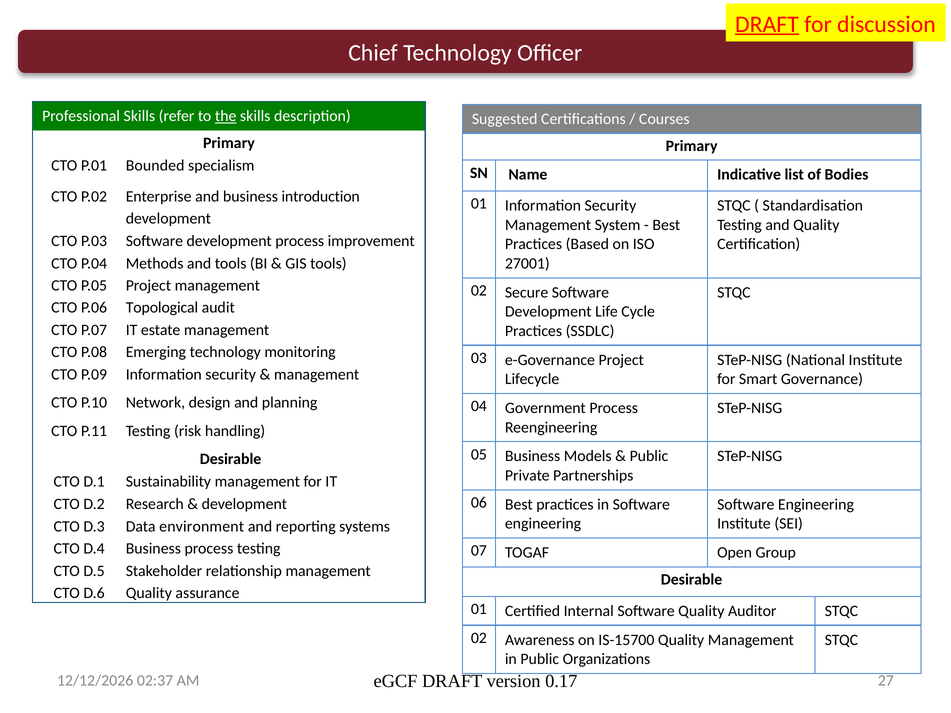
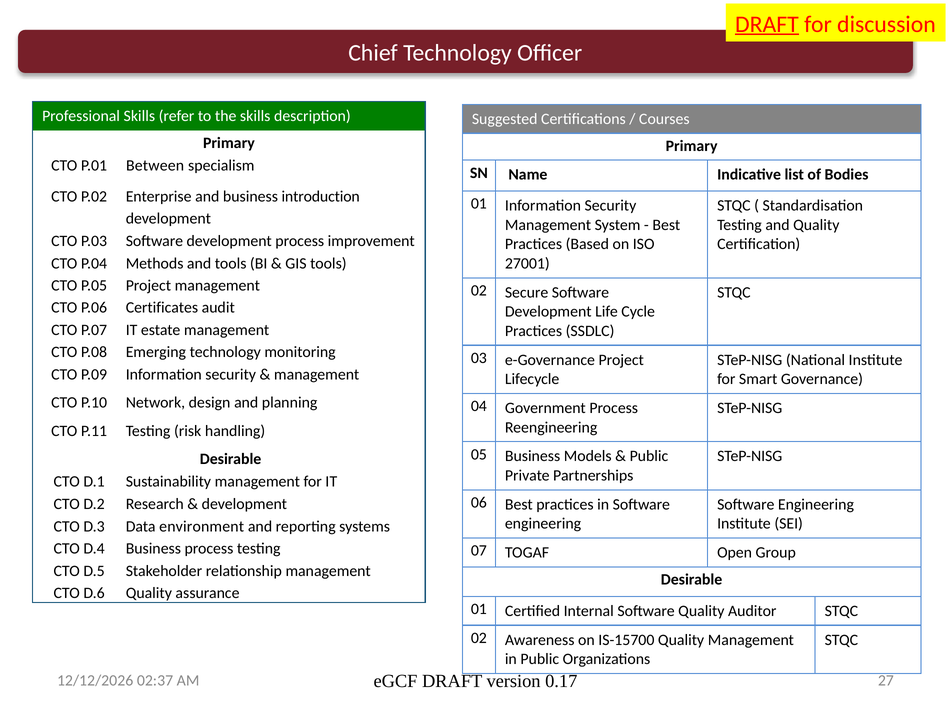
the underline: present -> none
Bounded: Bounded -> Between
Topological: Topological -> Certificates
